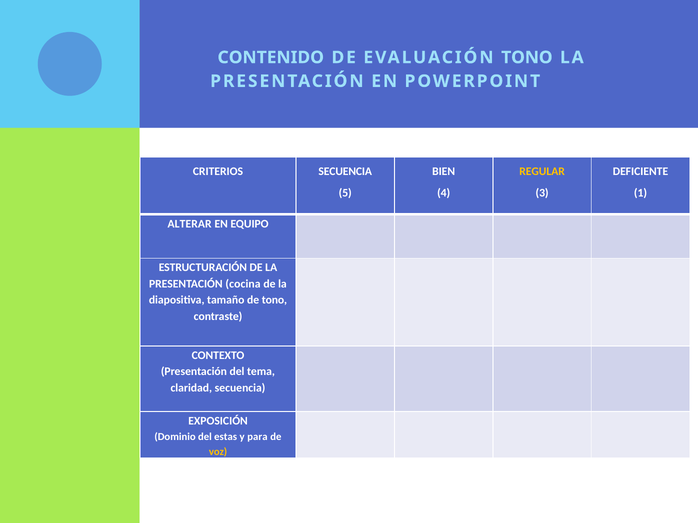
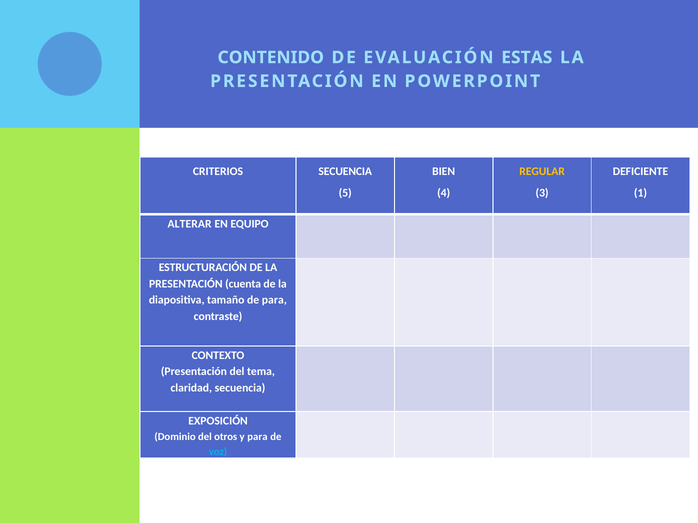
EVALUACIÓN TONO: TONO -> ESTAS
cocina: cocina -> cuenta
de tono: tono -> para
estas: estas -> otros
voz colour: yellow -> light blue
